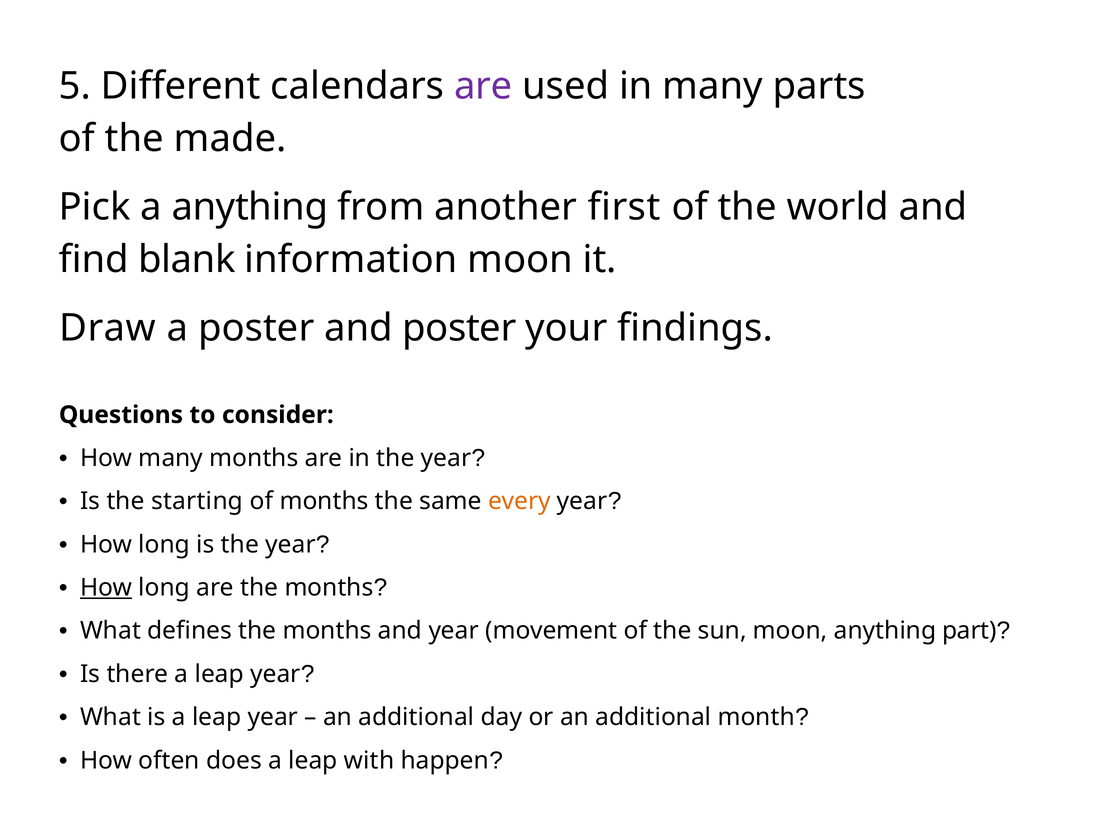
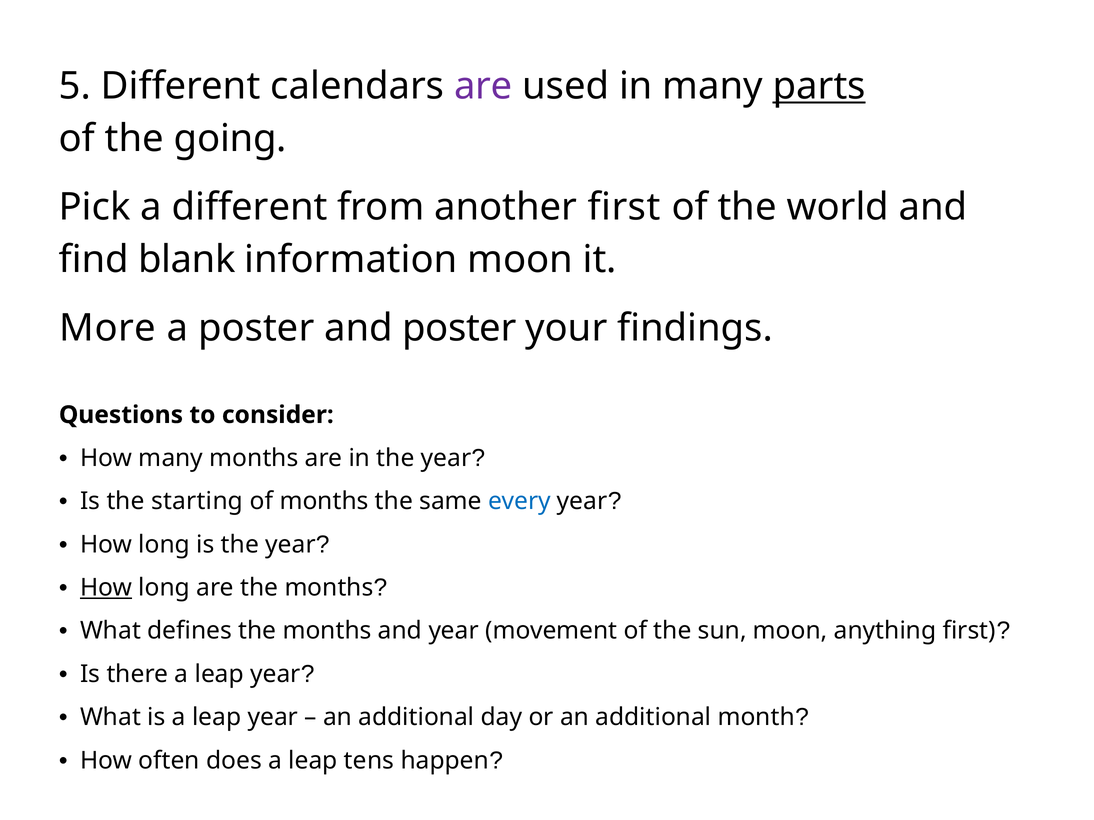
parts underline: none -> present
made: made -> going
a anything: anything -> different
Draw: Draw -> More
every colour: orange -> blue
anything part: part -> first
with: with -> tens
